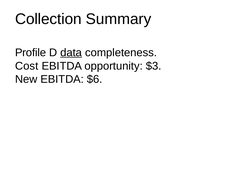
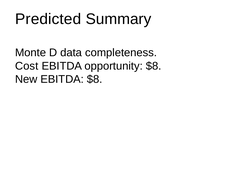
Collection: Collection -> Predicted
Profile: Profile -> Monte
data underline: present -> none
opportunity $3: $3 -> $8
EBITDA $6: $6 -> $8
